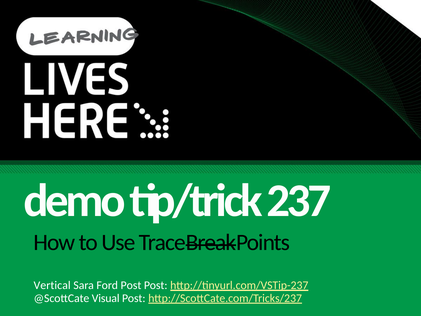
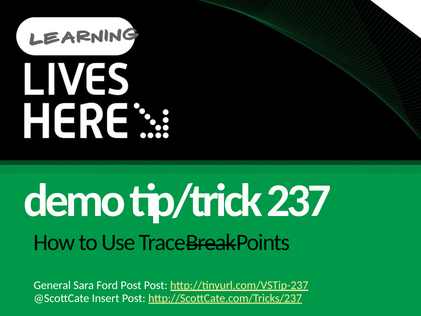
Vertical: Vertical -> General
Visual: Visual -> Insert
